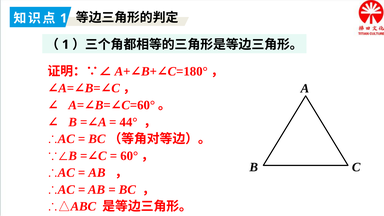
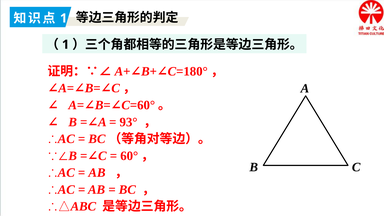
44°: 44° -> 93°
